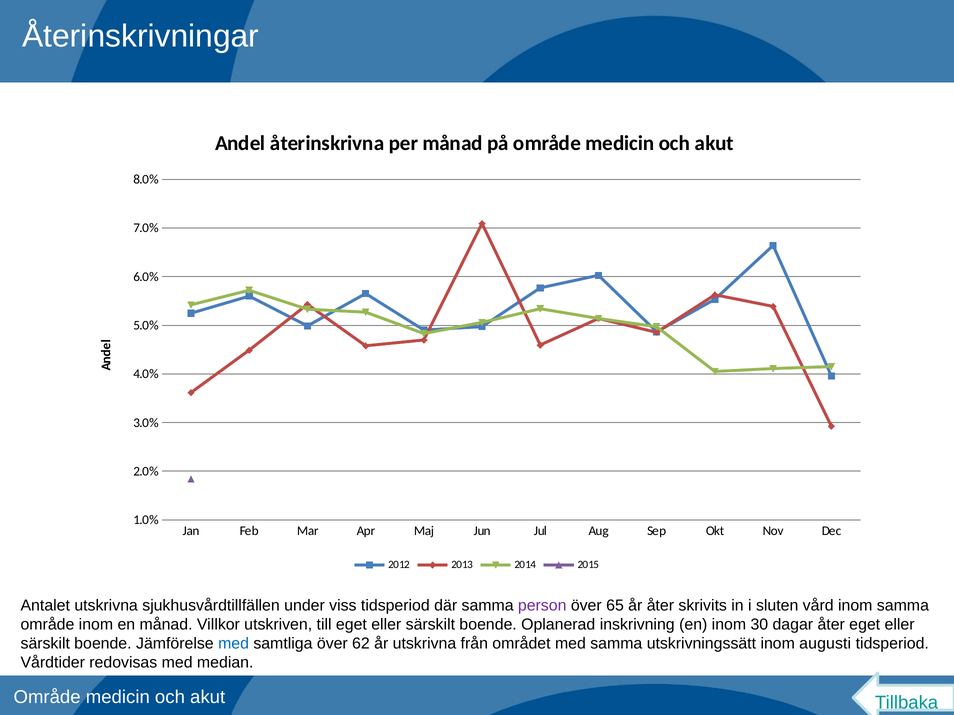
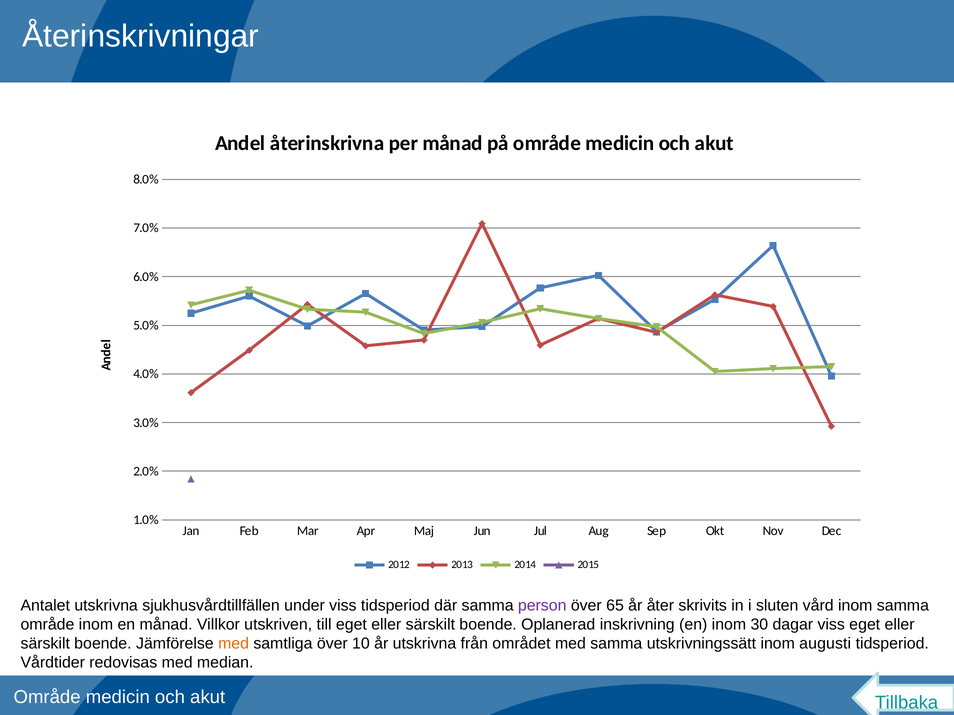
dagar åter: åter -> viss
med at (234, 644) colour: blue -> orange
62: 62 -> 10
